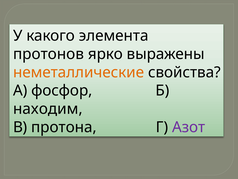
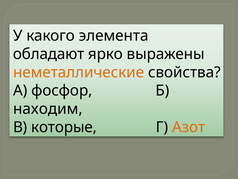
протонов: протонов -> обладают
протона: протона -> которые
Азот colour: purple -> orange
